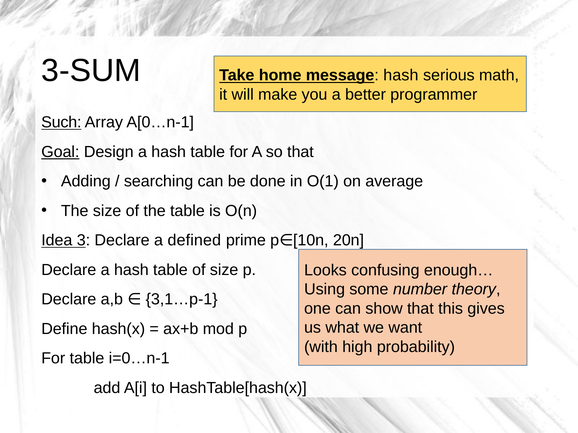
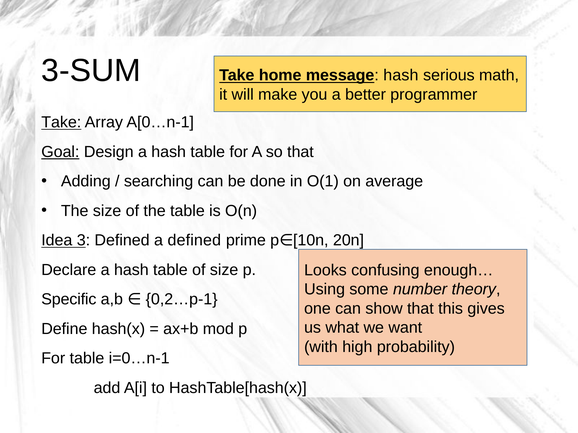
Such at (61, 122): Such -> Take
3 Declare: Declare -> Defined
Declare at (69, 300): Declare -> Specific
3,1…p-1: 3,1…p-1 -> 0,2…p-1
